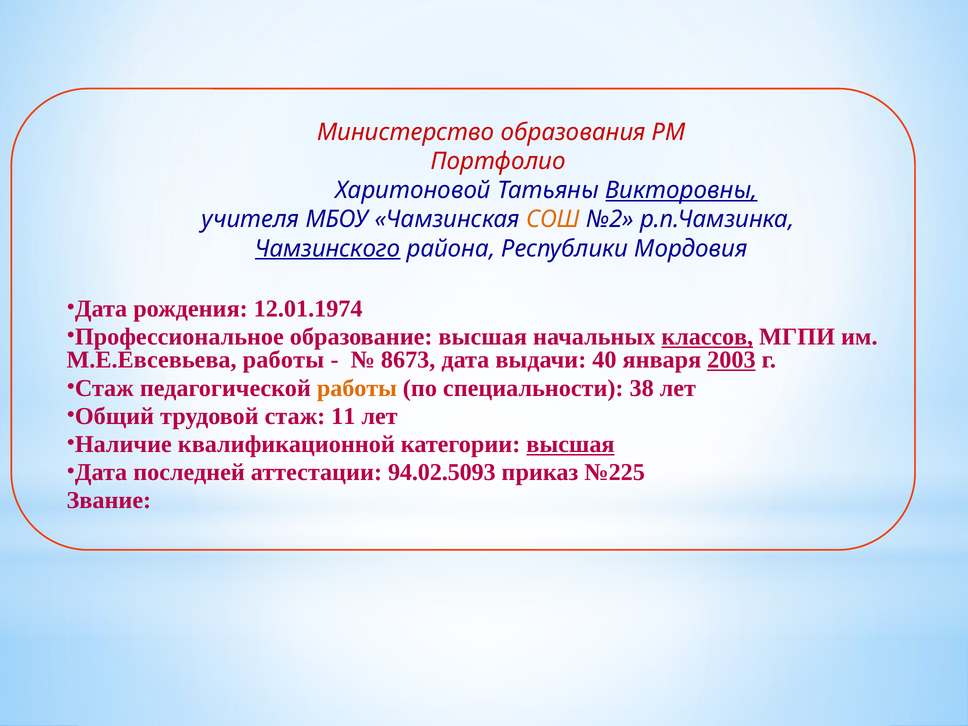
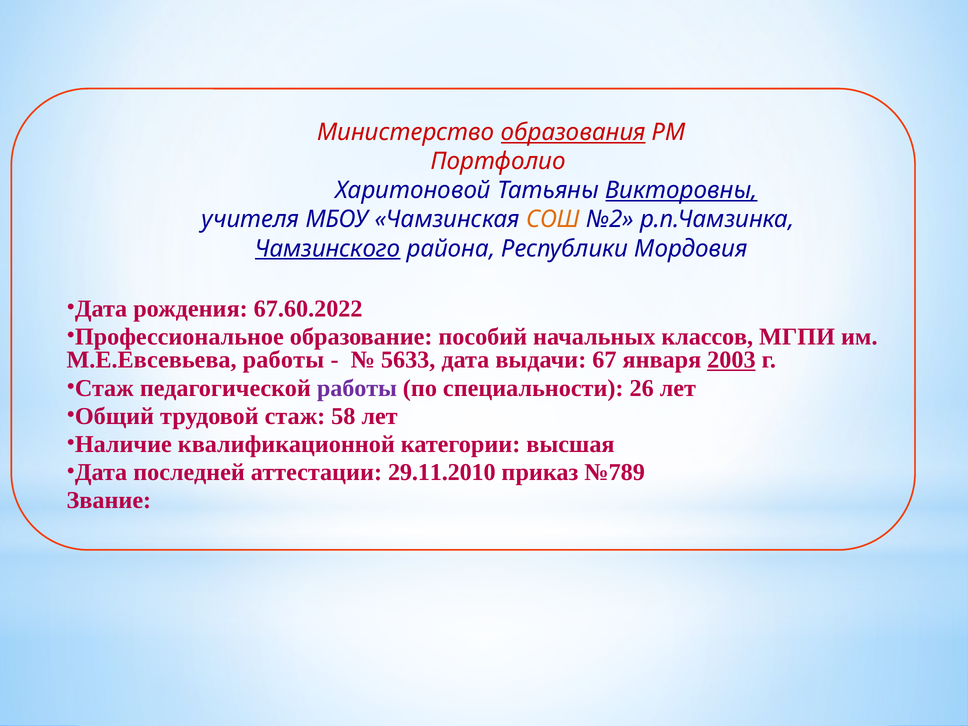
образования underline: none -> present
12.01.1974: 12.01.1974 -> 67.60.2022
образование высшая: высшая -> пособий
классов underline: present -> none
8673: 8673 -> 5633
40: 40 -> 67
работы at (357, 388) colour: orange -> purple
38: 38 -> 26
11: 11 -> 58
высшая at (570, 444) underline: present -> none
94.02.5093: 94.02.5093 -> 29.11.2010
№225: №225 -> №789
